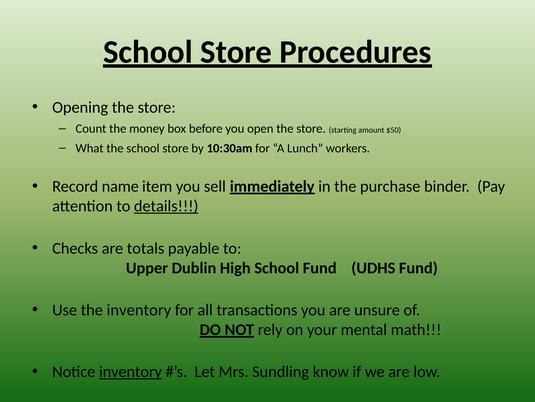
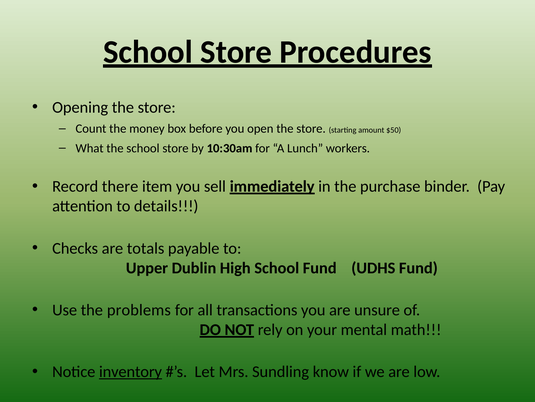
name: name -> there
details underline: present -> none
the inventory: inventory -> problems
